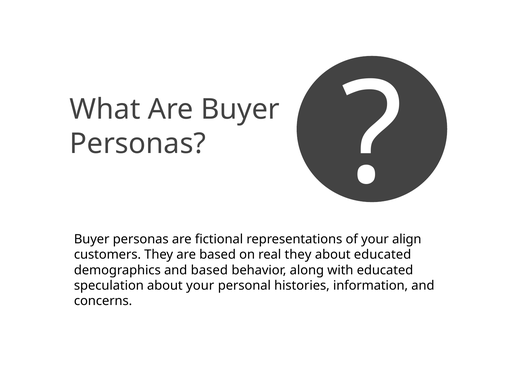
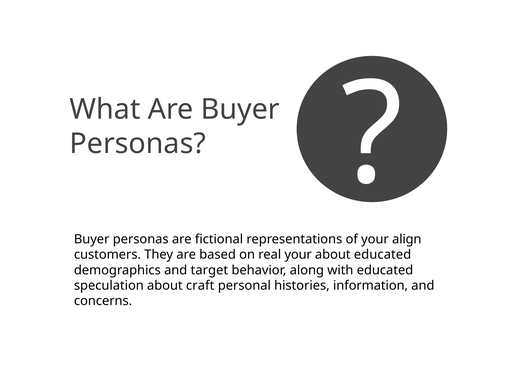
real they: they -> your
and based: based -> target
about your: your -> craft
